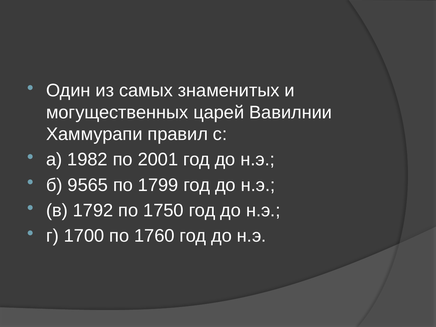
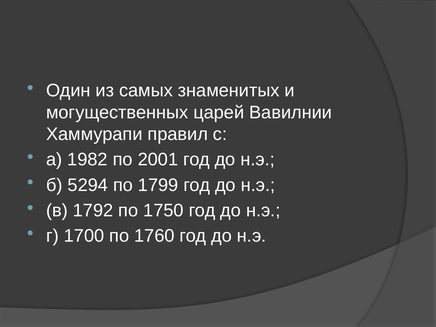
9565: 9565 -> 5294
